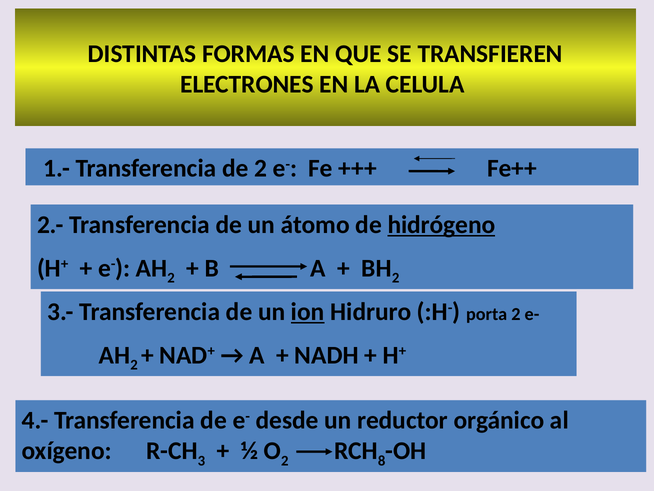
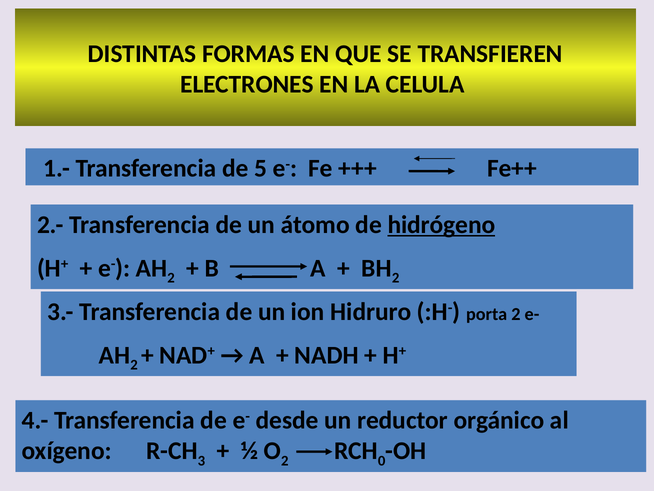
de 2: 2 -> 5
ion underline: present -> none
8: 8 -> 0
